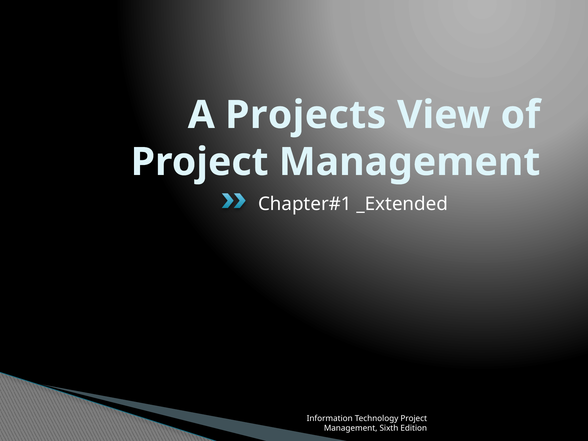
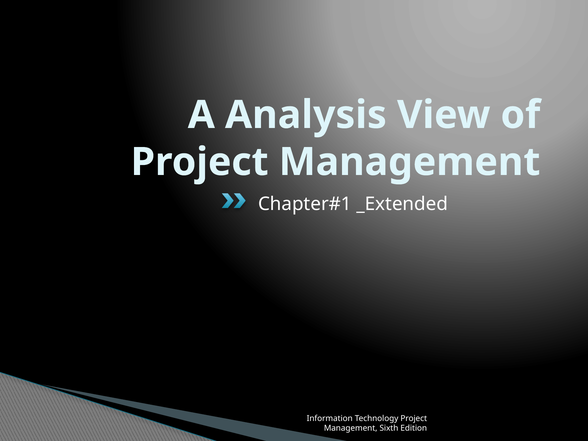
Projects: Projects -> Analysis
